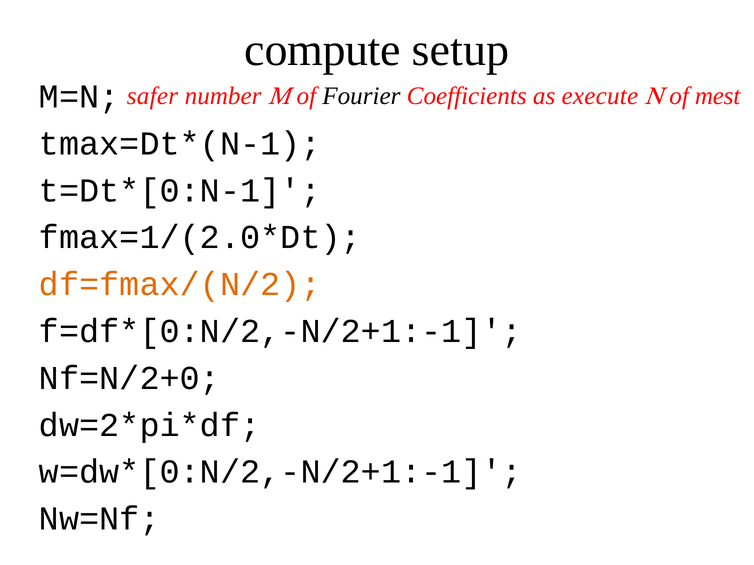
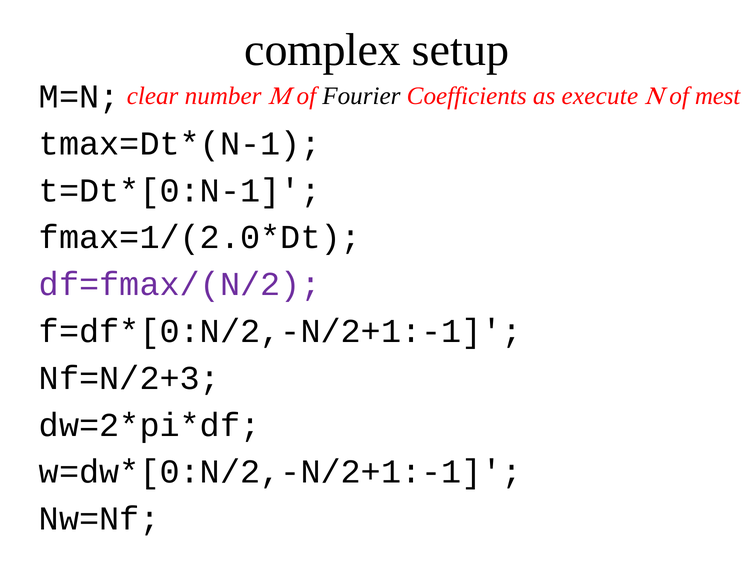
compute: compute -> complex
safer: safer -> clear
df=fmax/(N/2 colour: orange -> purple
Nf=N/2+0: Nf=N/2+0 -> Nf=N/2+3
